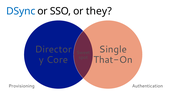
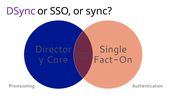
DSync colour: blue -> purple
they: they -> sync
That-On: That-On -> Fact-On
